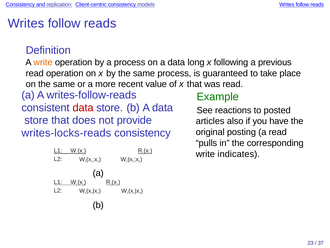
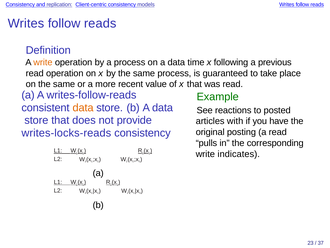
long: long -> time
data at (83, 108) colour: red -> orange
also: also -> with
